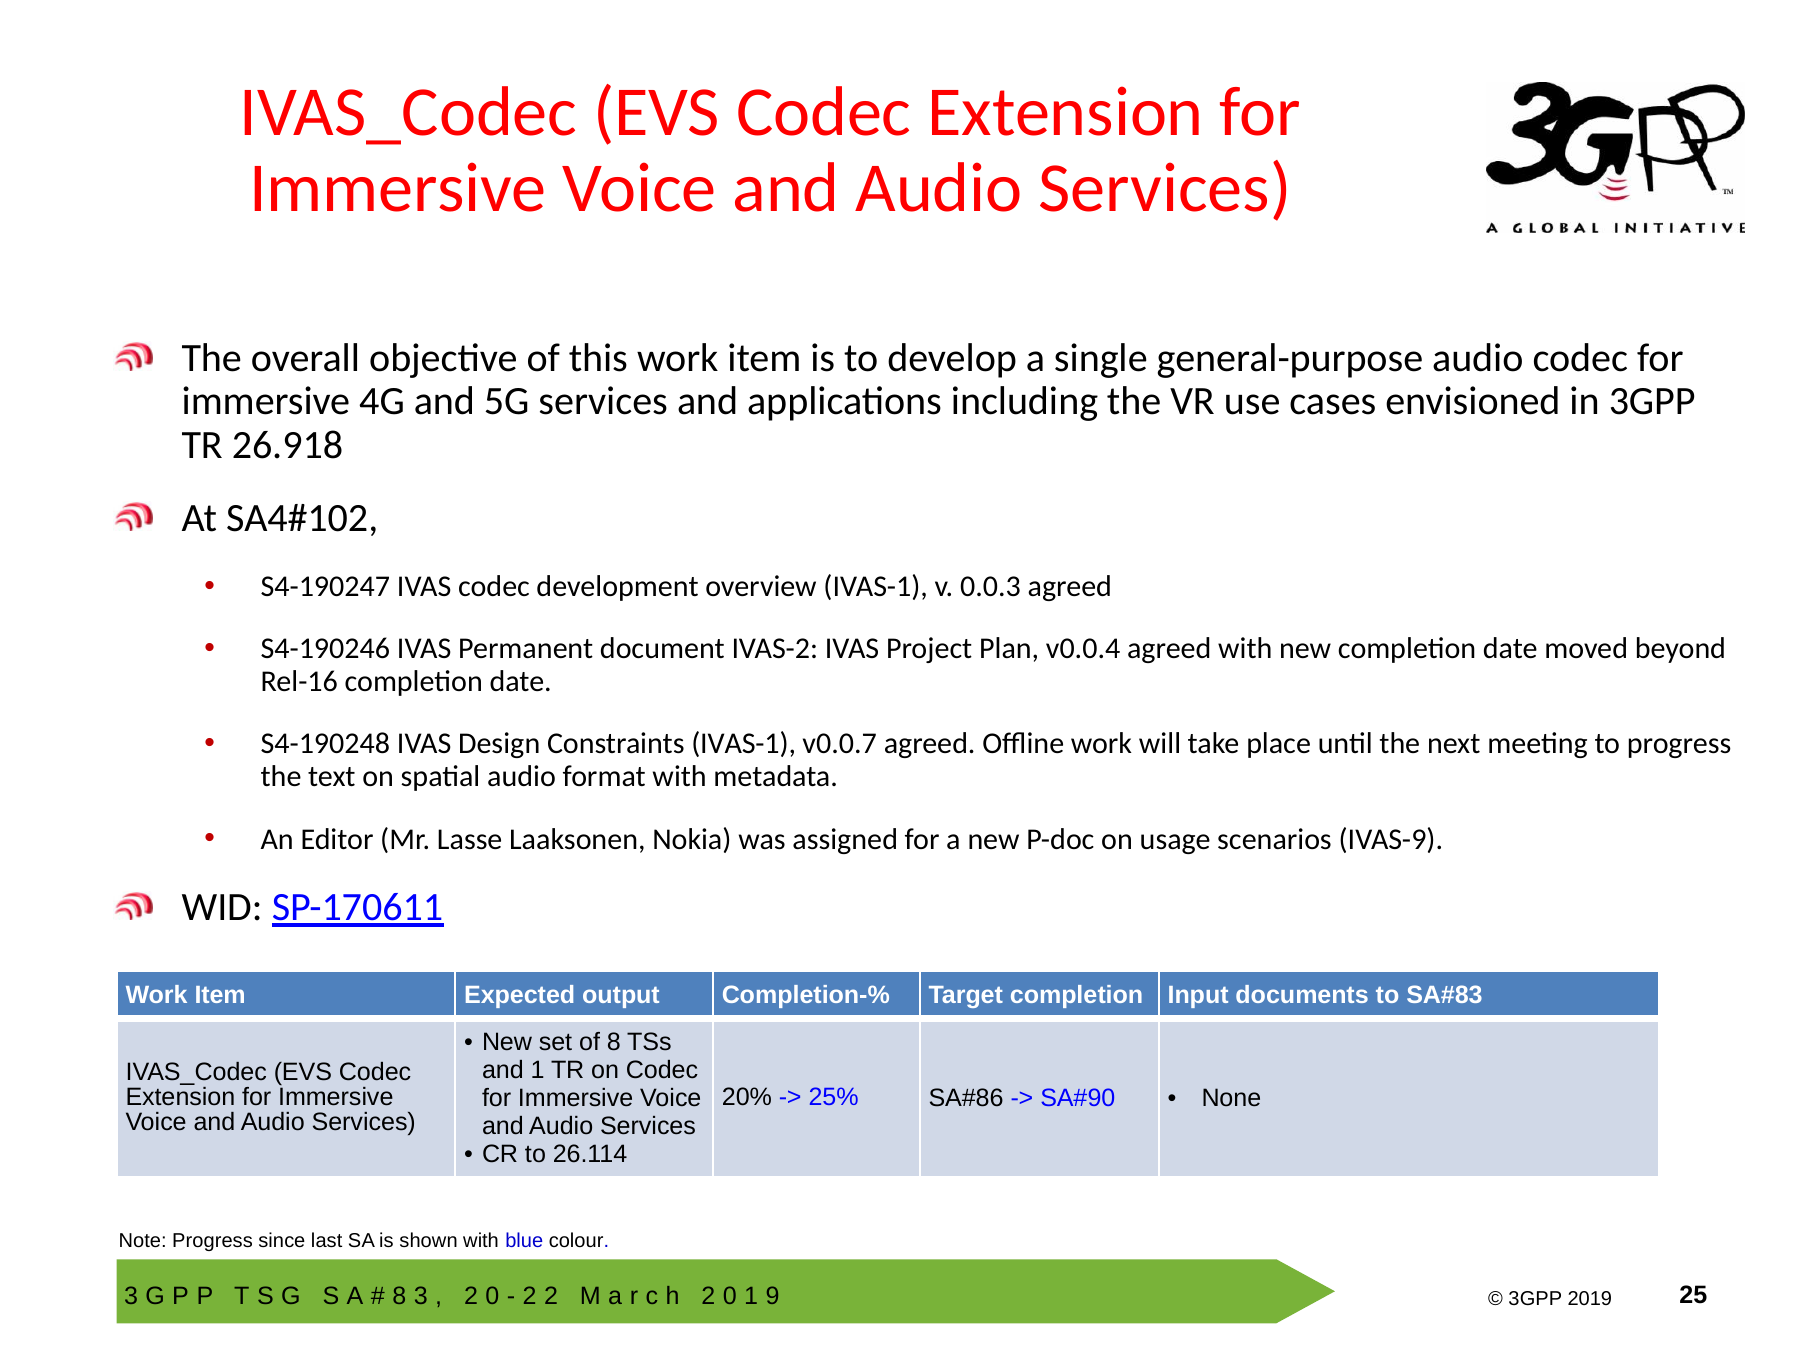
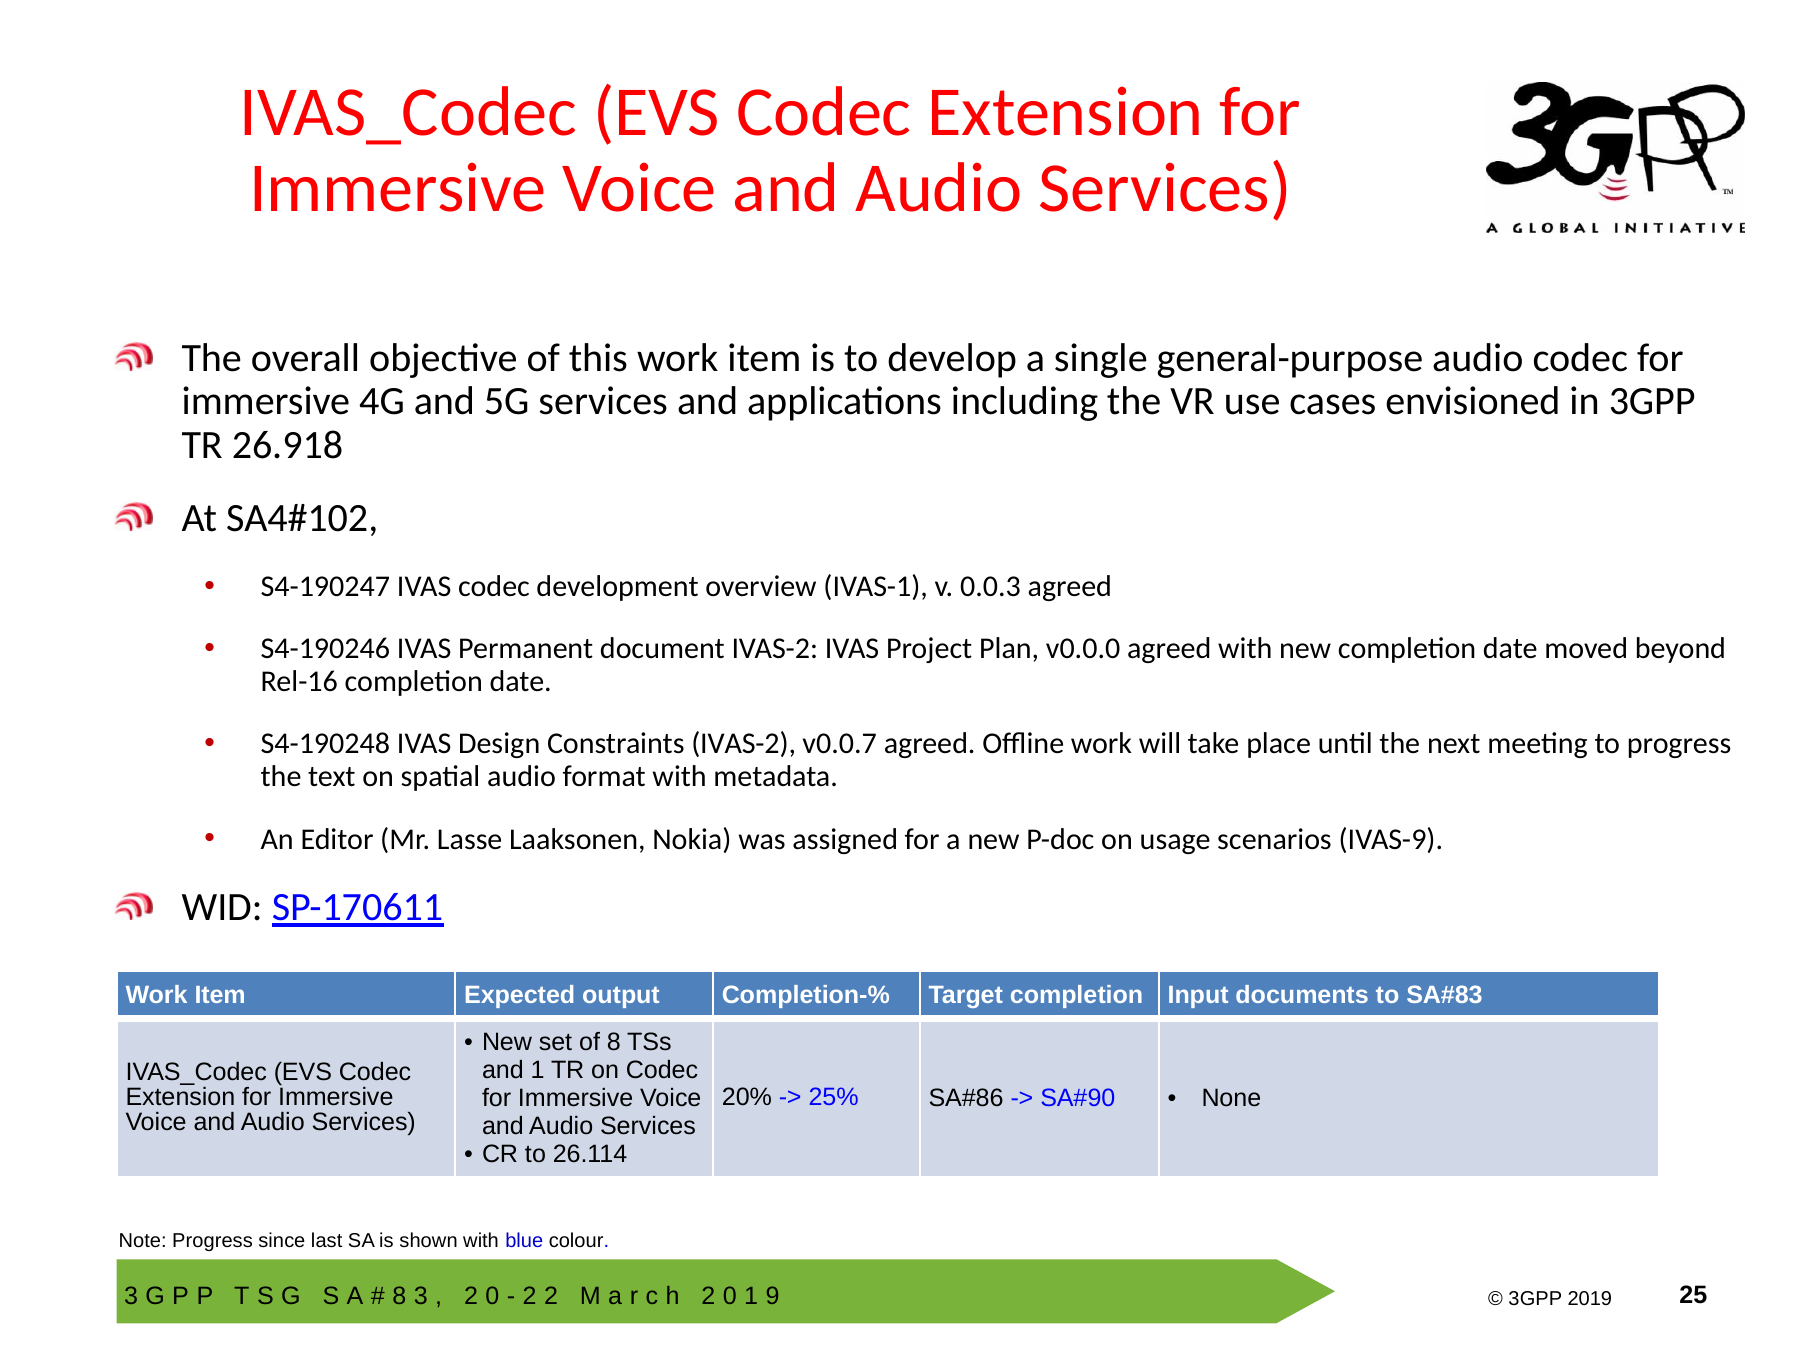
v0.0.4: v0.0.4 -> v0.0.0
Constraints IVAS-1: IVAS-1 -> IVAS-2
